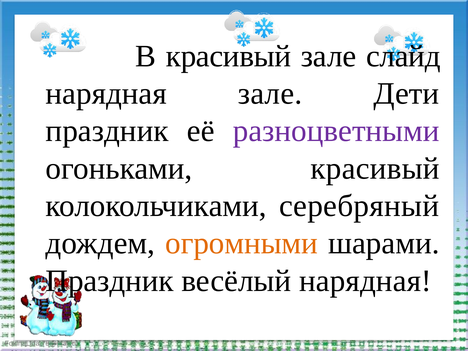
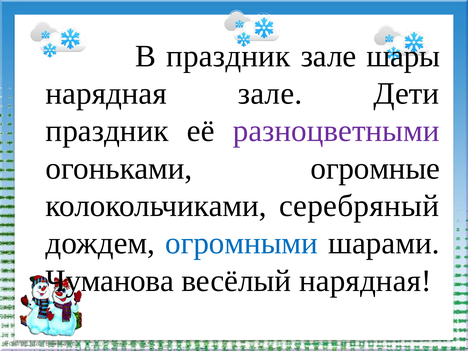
В красивый: красивый -> праздник
слайд: слайд -> шары
огоньками красивый: красивый -> огромные
огромными colour: orange -> blue
Праздник at (110, 281): Праздник -> Чуманова
